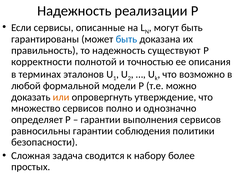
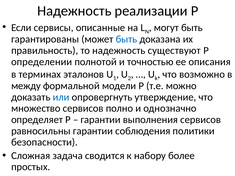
корректности: корректности -> определении
любой: любой -> между
или colour: orange -> blue
